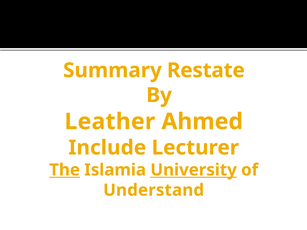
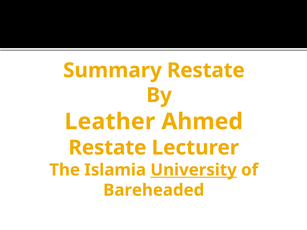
Include at (107, 148): Include -> Restate
The underline: present -> none
Understand: Understand -> Bareheaded
